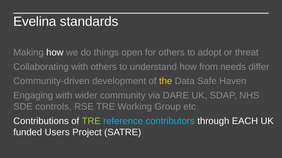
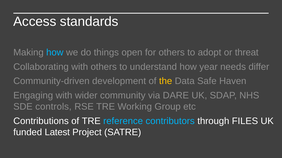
Evelina: Evelina -> Access
how at (55, 53) colour: white -> light blue
from: from -> year
TRE at (91, 121) colour: light green -> white
EACH: EACH -> FILES
Users: Users -> Latest
